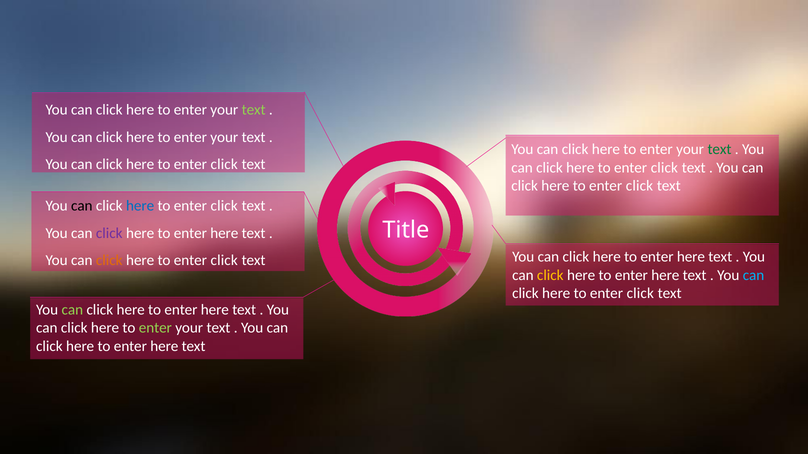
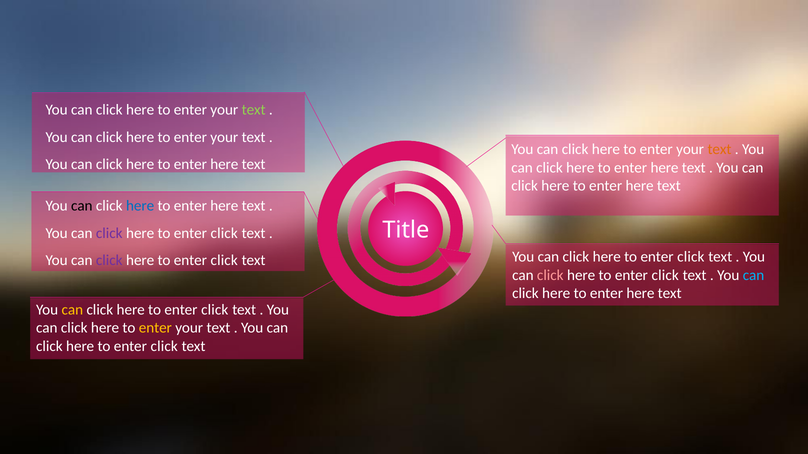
text at (719, 150) colour: green -> orange
click at (224, 164): click -> here
click at (664, 168): click -> here
click at (639, 186): click -> here
click at (224, 206): click -> here
here at (224, 233): here -> click
here at (691, 257): here -> click
click at (109, 261) colour: orange -> purple
click at (550, 275) colour: yellow -> pink
here at (665, 275): here -> click
click at (640, 294): click -> here
can at (72, 310) colour: light green -> yellow
here at (215, 310): here -> click
enter at (155, 328) colour: light green -> yellow
here at (164, 346): here -> click
